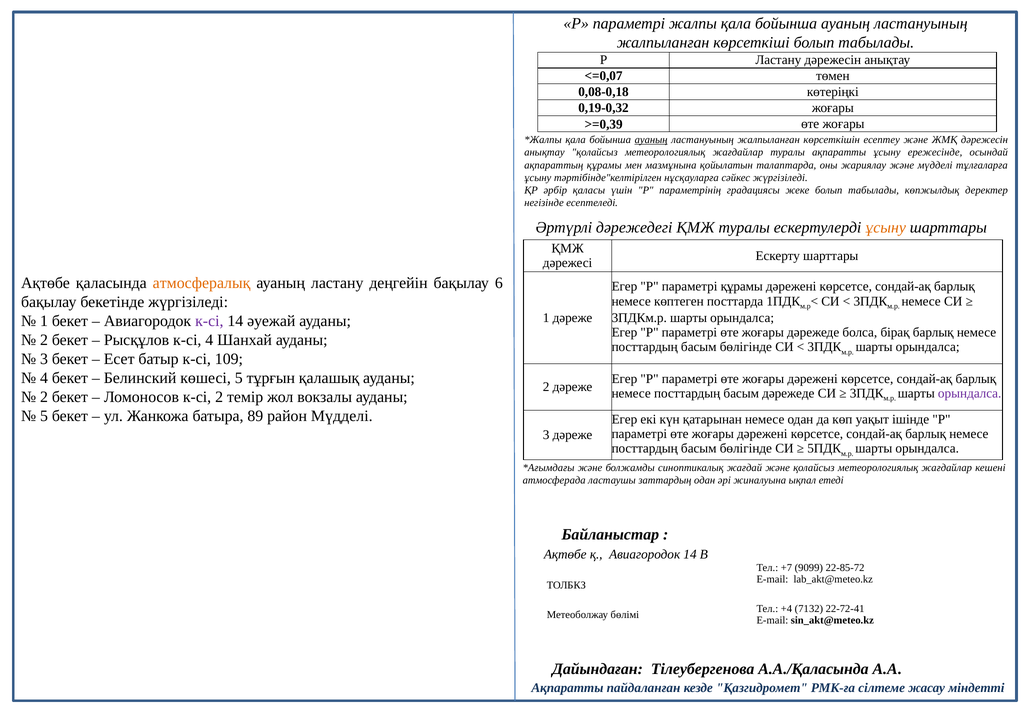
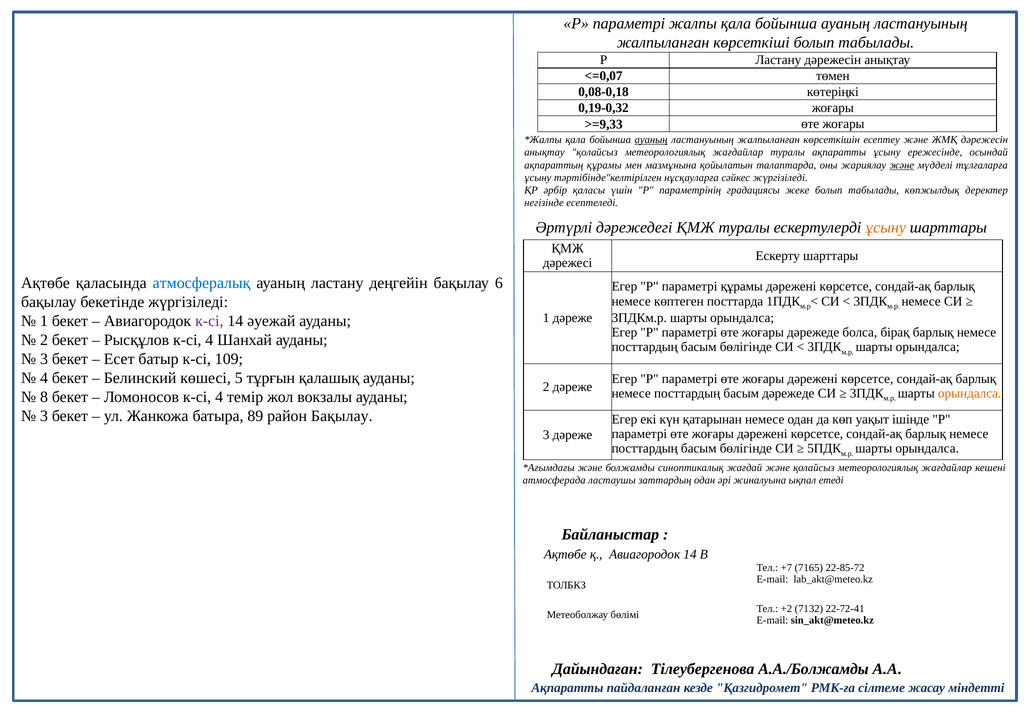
>=0,39: >=0,39 -> >=9,33
және at (902, 165) underline: none -> present
атмосфералық colour: orange -> blue
орындалса at (970, 393) colour: purple -> orange
2 at (44, 397): 2 -> 8
Ломоносов к-сі 2: 2 -> 4
5 at (44, 416): 5 -> 3
район Мүдделі: Мүдделі -> Бақылау
9099: 9099 -> 7165
+4: +4 -> +2
А.А./Қаласында: А.А./Қаласында -> А.А./Болжамды
